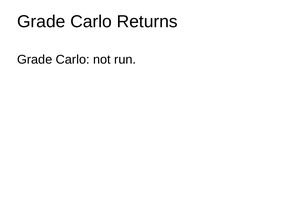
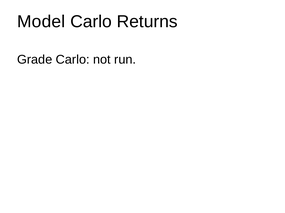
Grade at (41, 22): Grade -> Model
